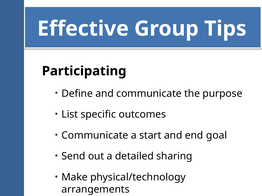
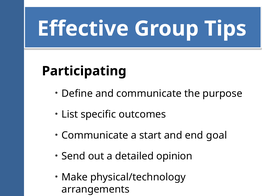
sharing: sharing -> opinion
